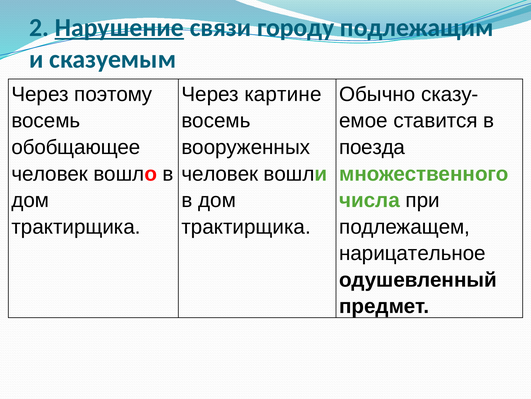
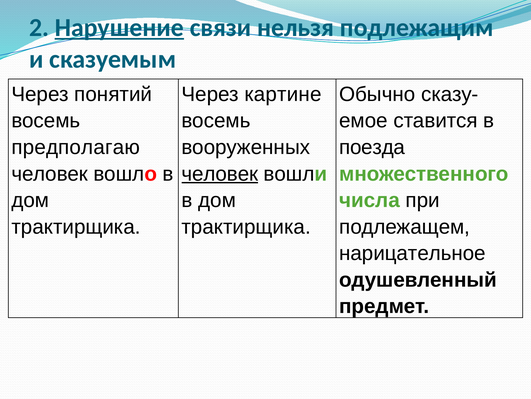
городу: городу -> нельзя
поэтому: поэтому -> понятий
обобщающее: обобщающее -> предполагаю
человек at (220, 174) underline: none -> present
